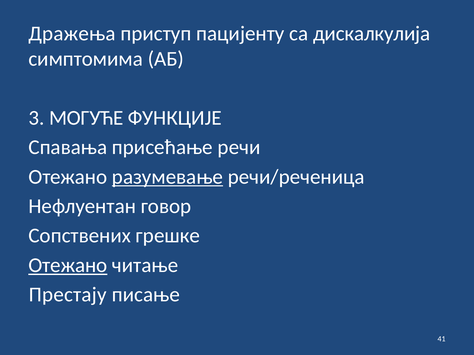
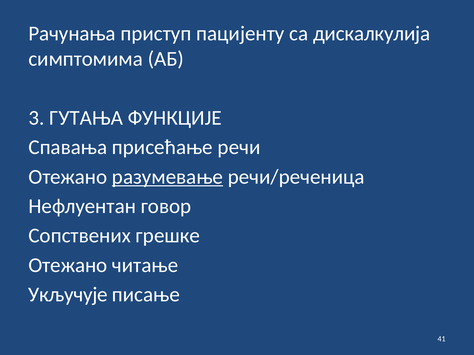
Дражења: Дражења -> Рачунања
МОГУЋЕ: МОГУЋЕ -> ГУТАЊА
Отежано at (68, 266) underline: present -> none
Престају: Престају -> Укључује
